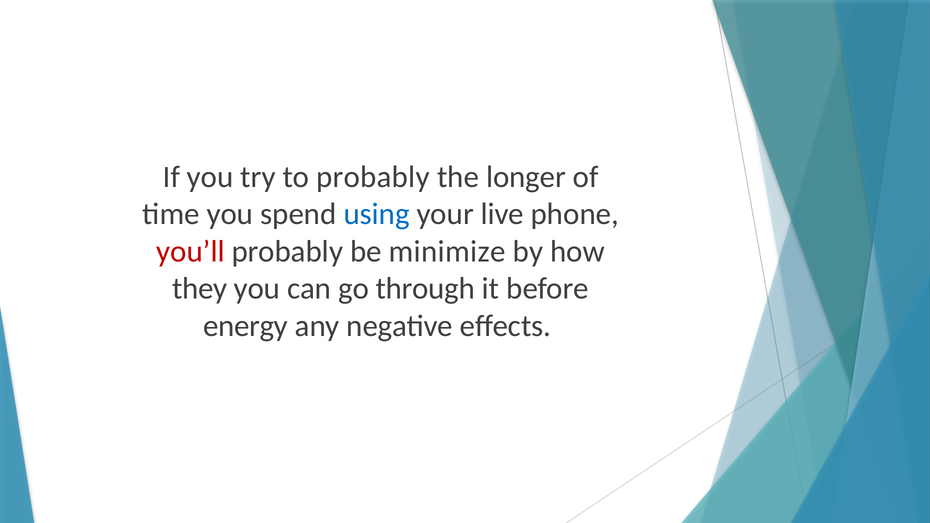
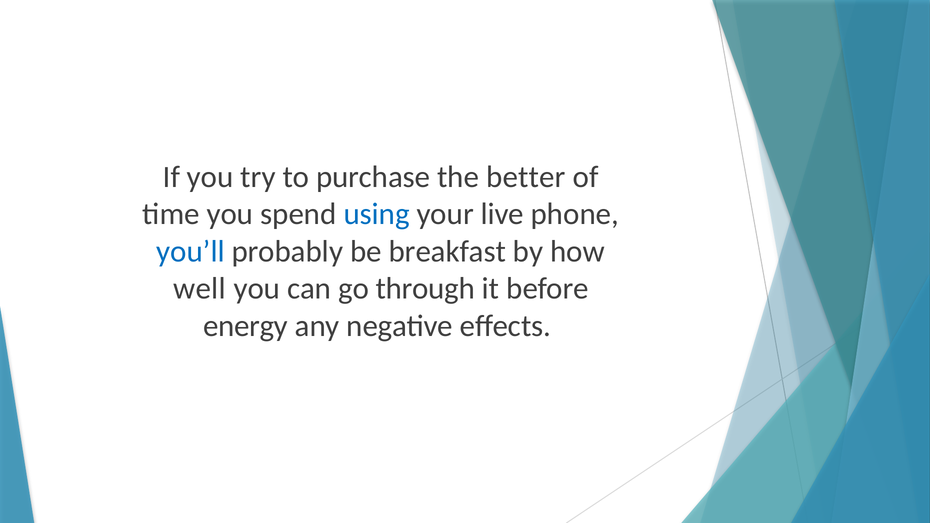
to probably: probably -> purchase
longer: longer -> better
you’ll colour: red -> blue
minimize: minimize -> breakfast
they: they -> well
